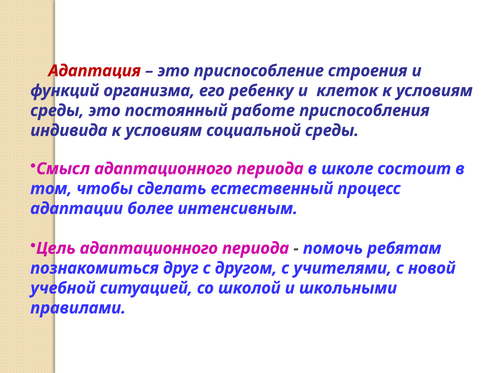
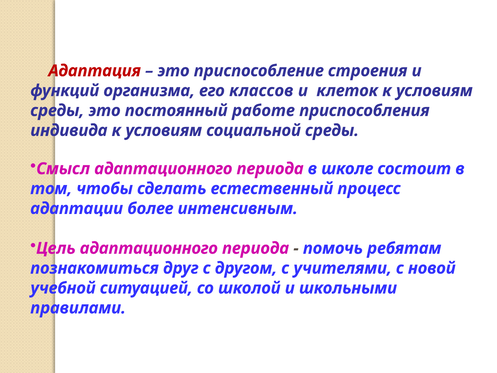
ребенку: ребенку -> классов
